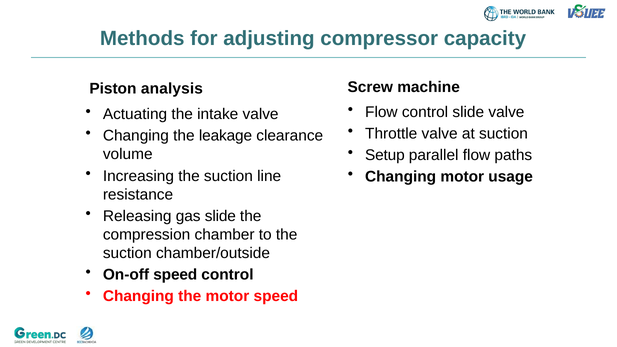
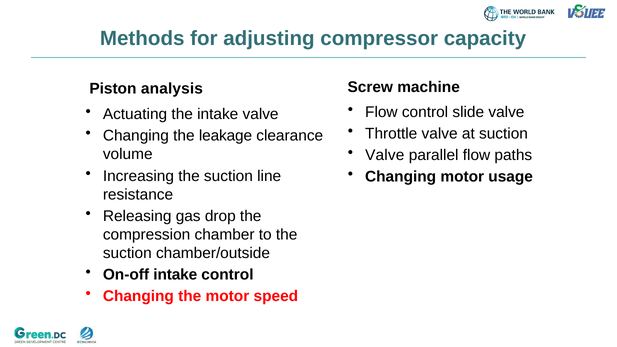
Setup at (385, 155): Setup -> Valve
gas slide: slide -> drop
On-off speed: speed -> intake
